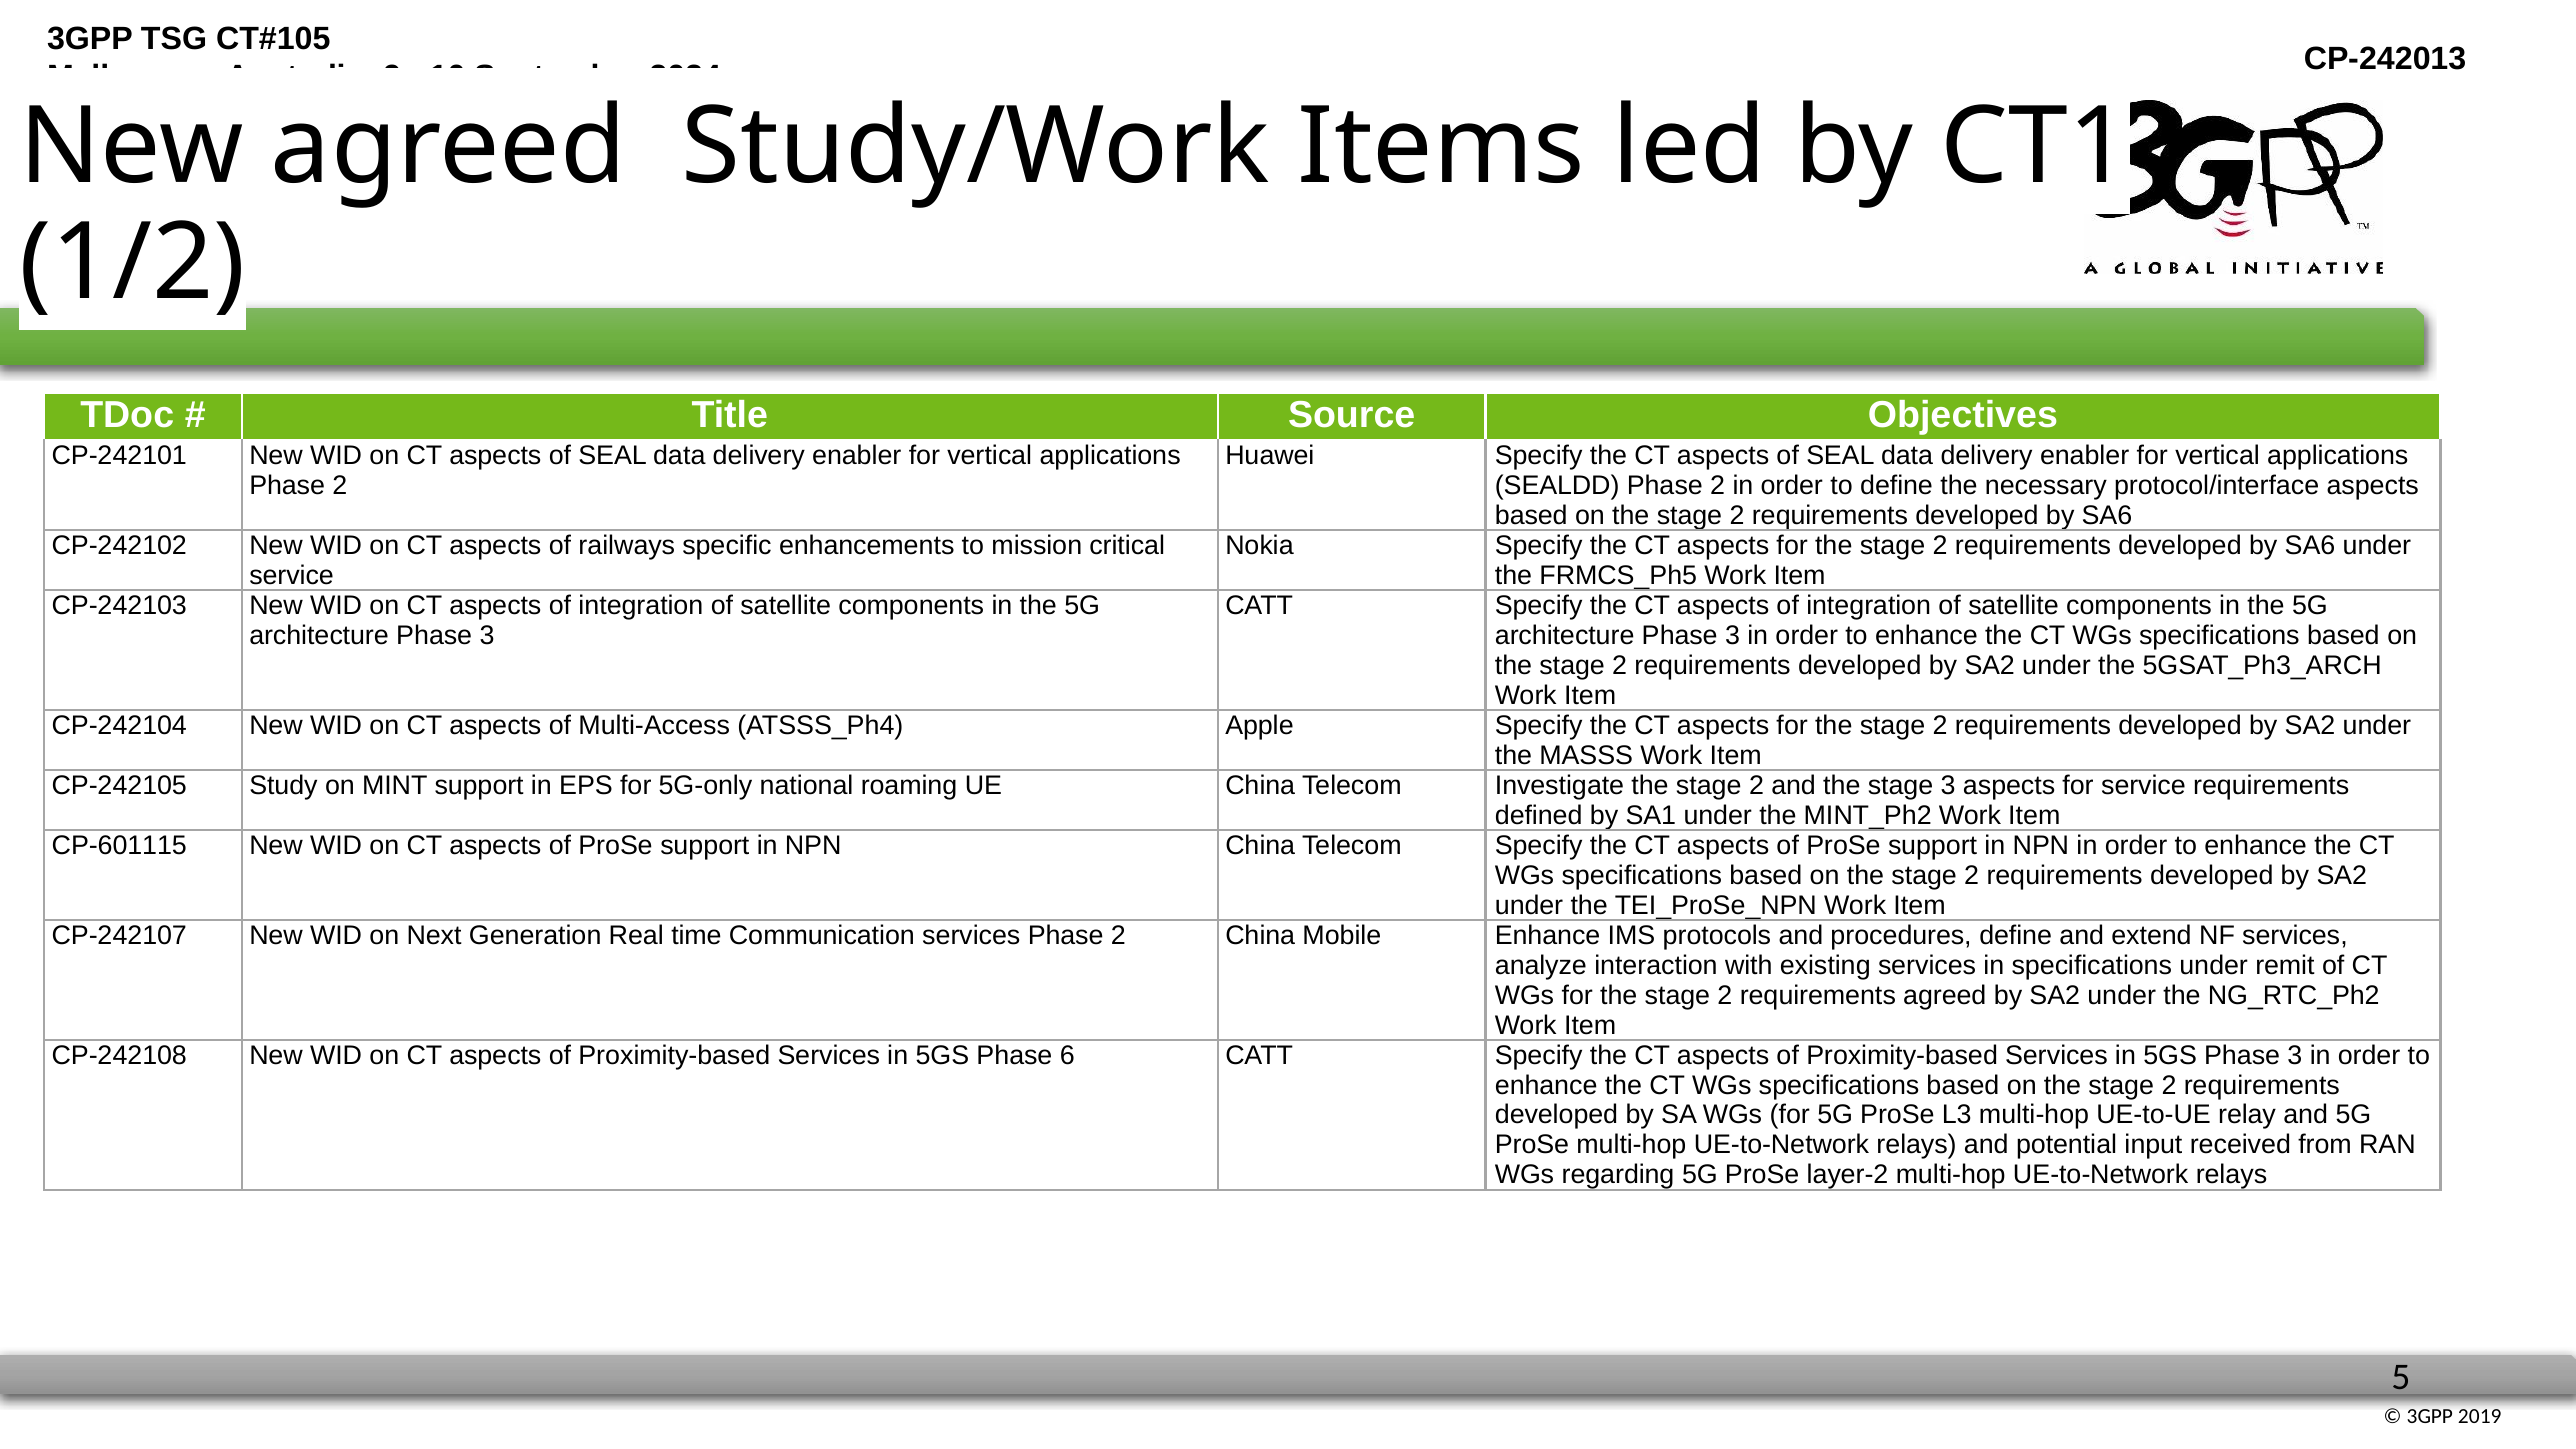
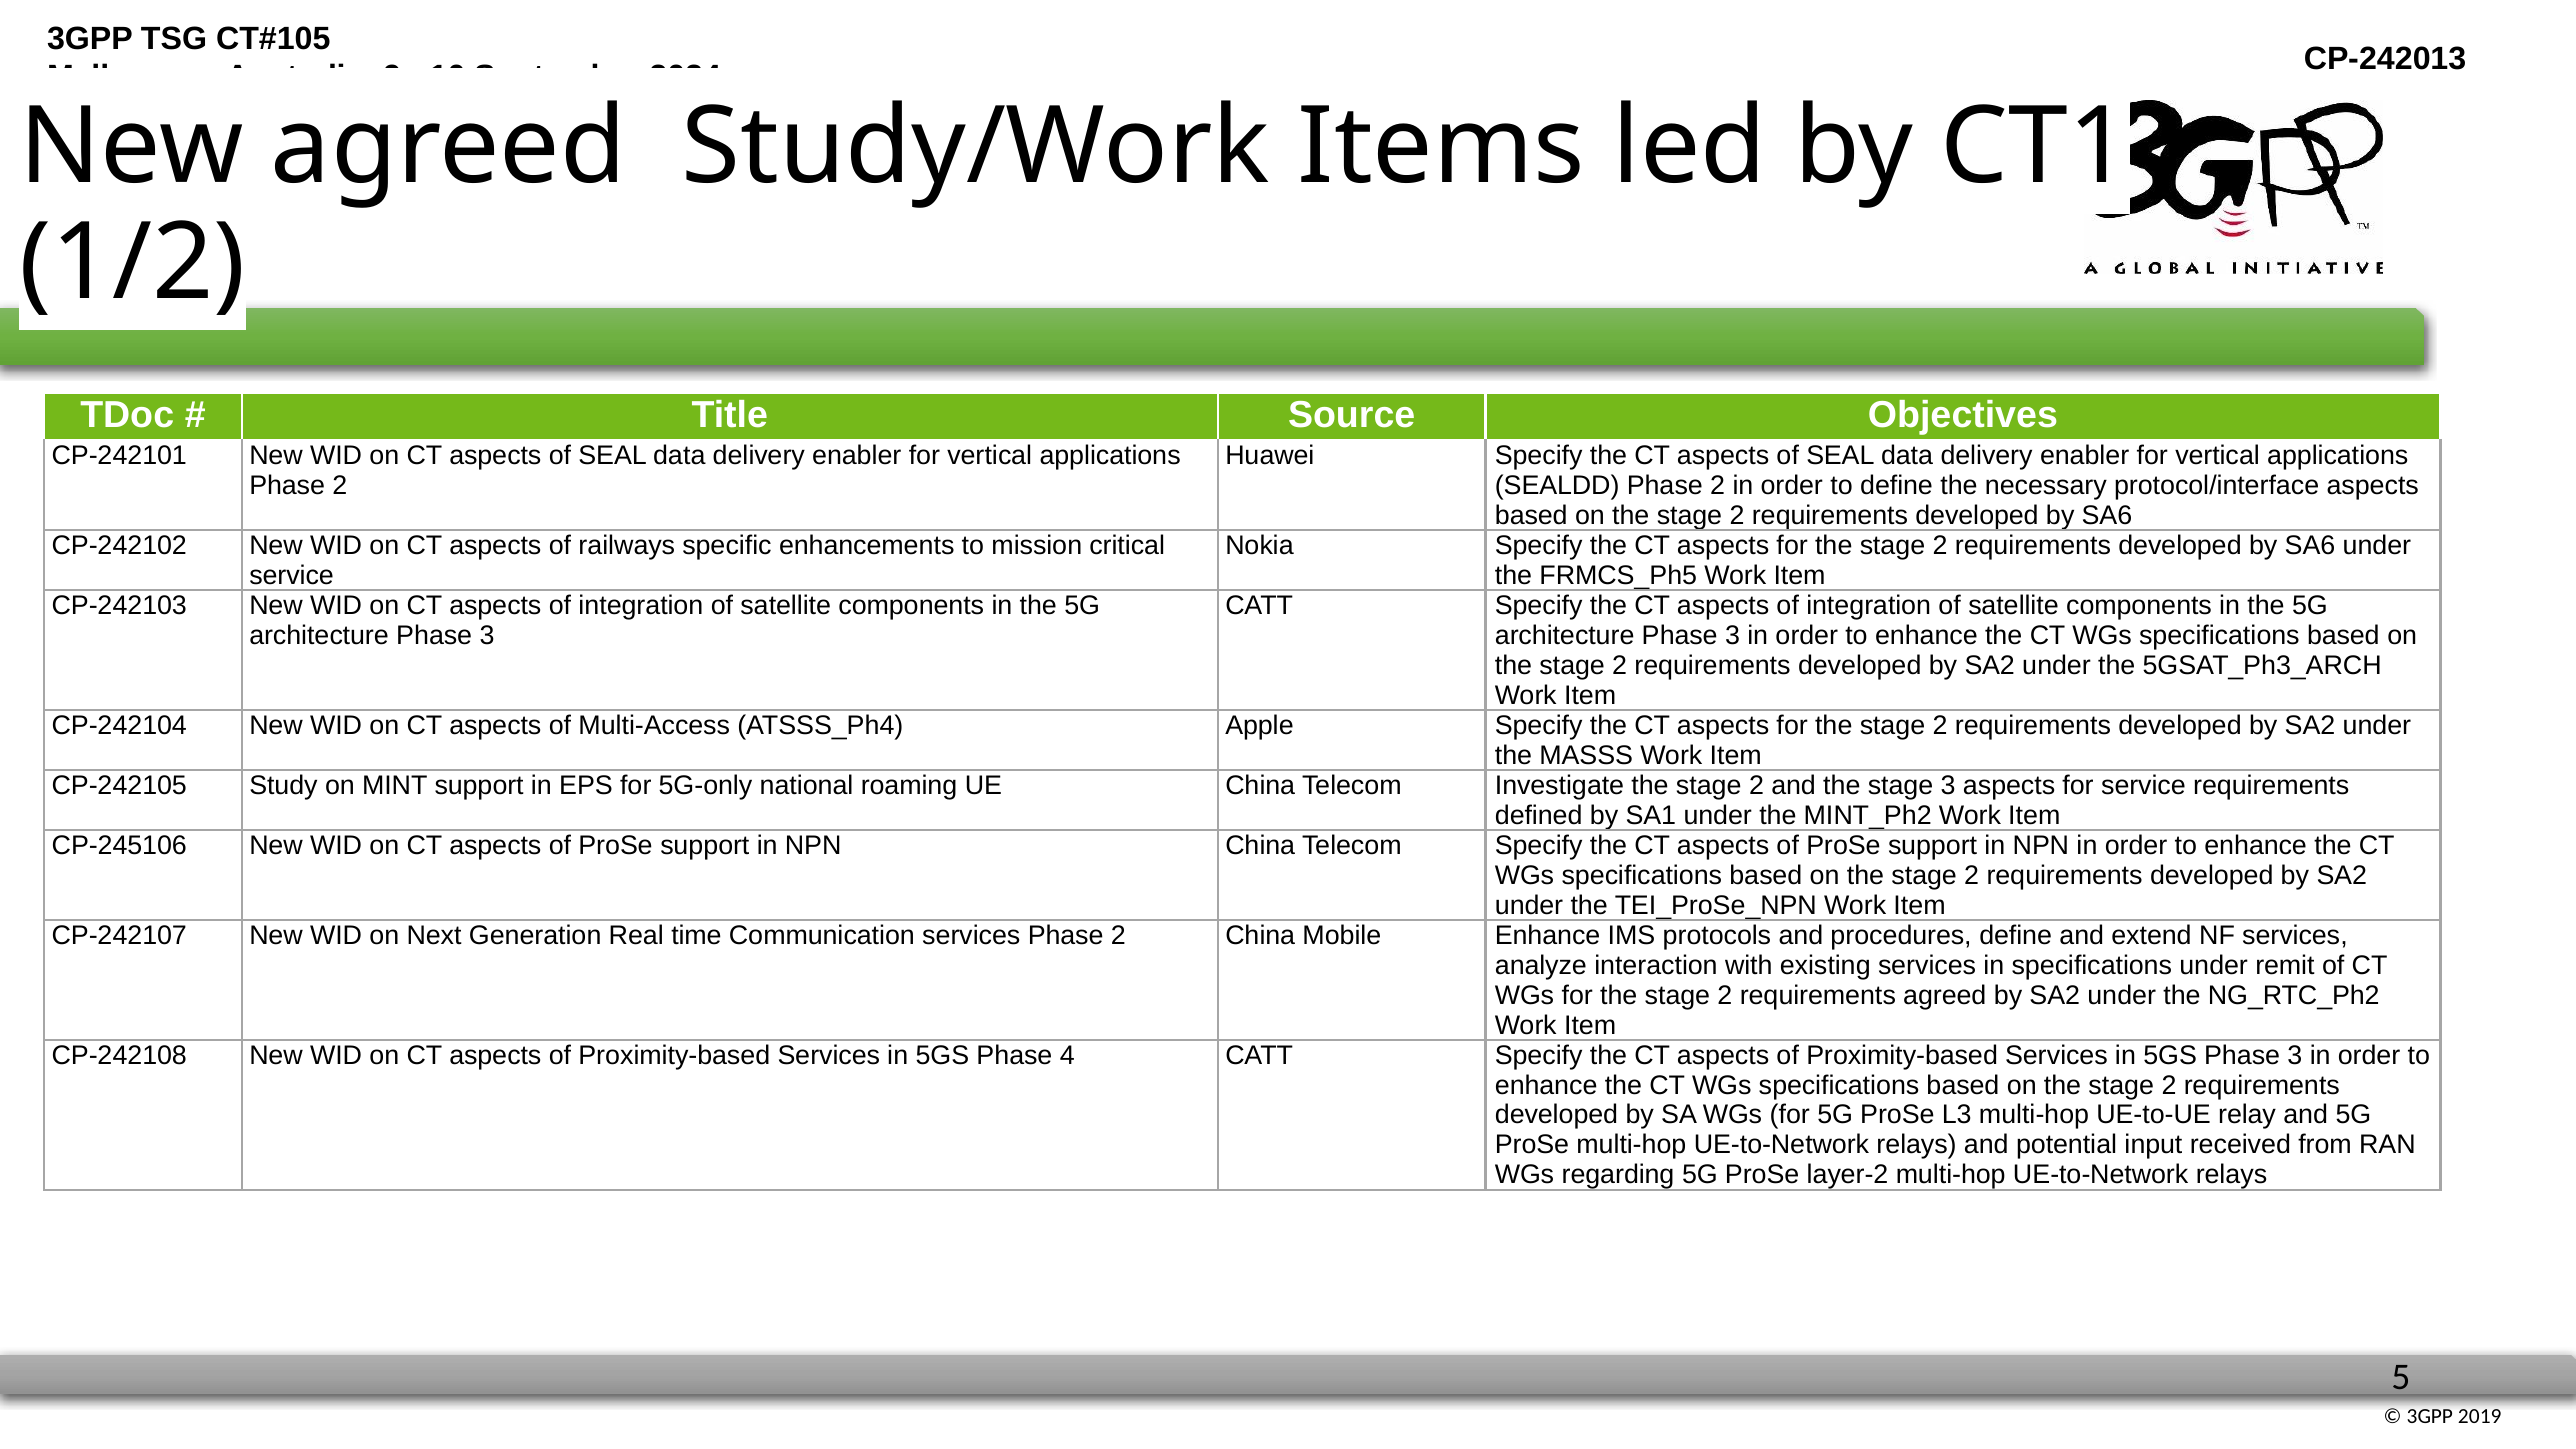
CP-601115: CP-601115 -> CP-245106
6: 6 -> 4
